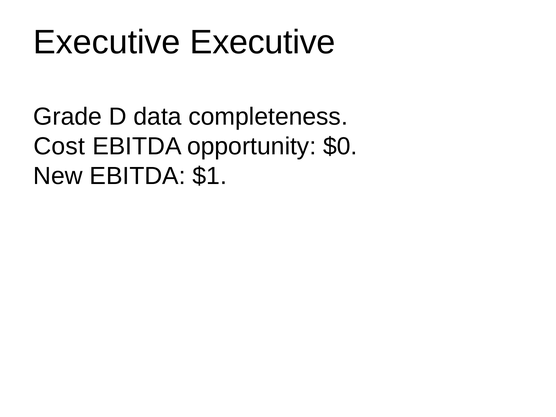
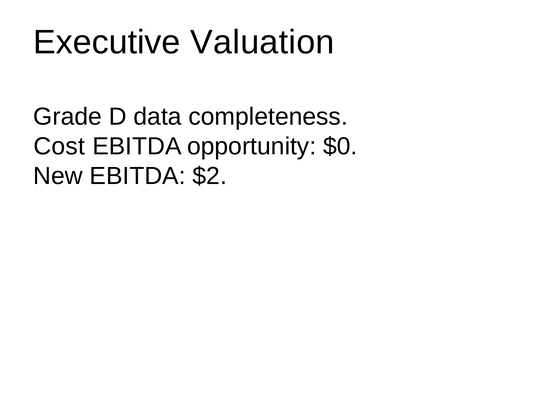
Executive Executive: Executive -> Valuation
$1: $1 -> $2
